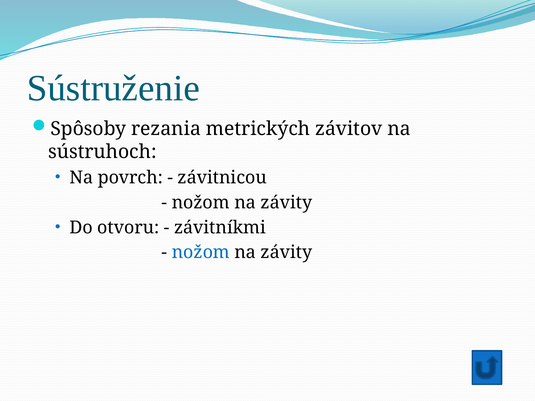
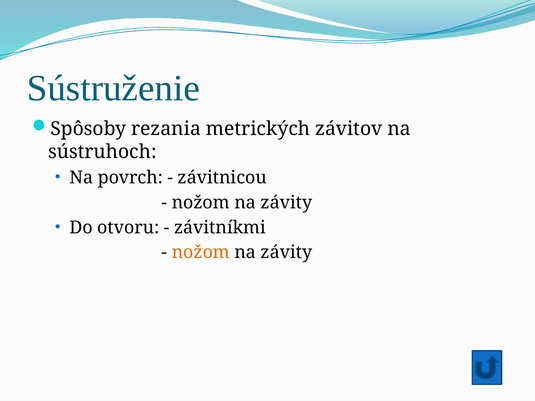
nožom at (201, 253) colour: blue -> orange
